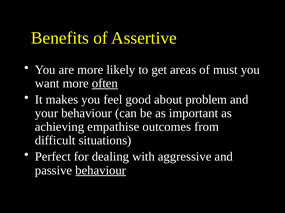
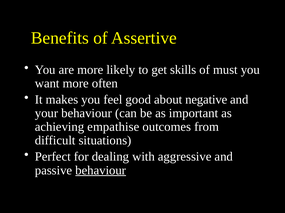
areas: areas -> skills
often underline: present -> none
problem: problem -> negative
